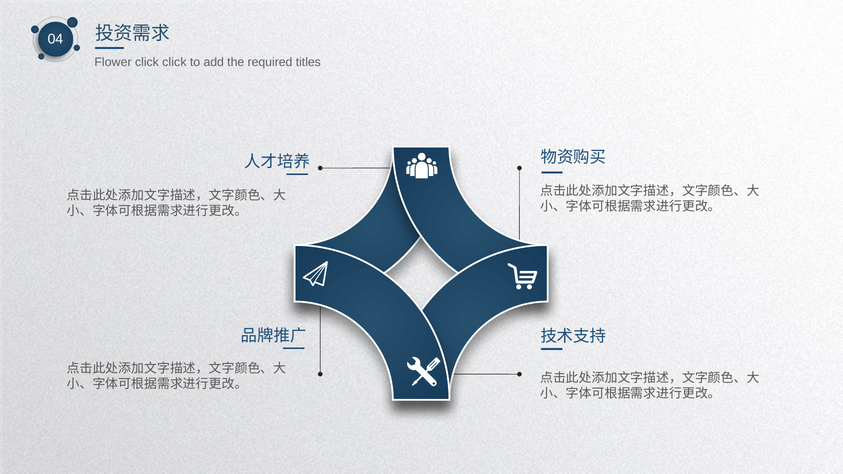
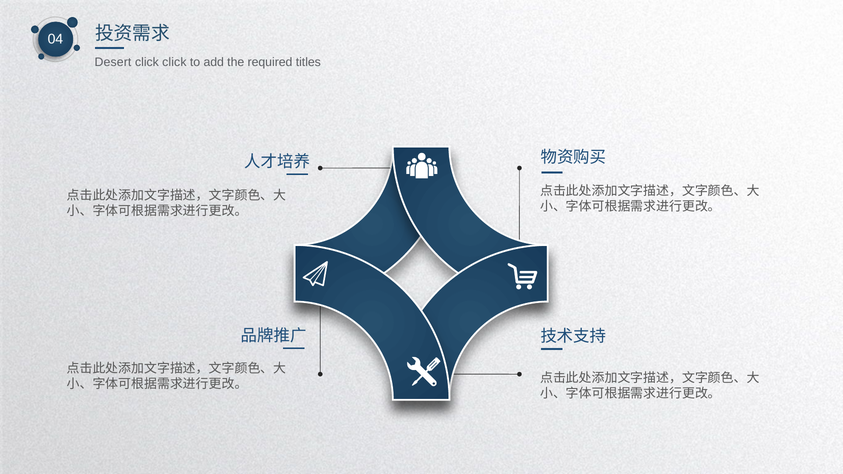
Flower: Flower -> Desert
